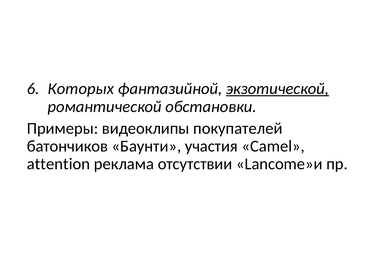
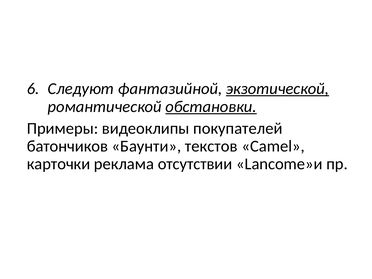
Которых: Которых -> Следуют
обстановки underline: none -> present
участия: участия -> текстов
attention: attention -> карточки
